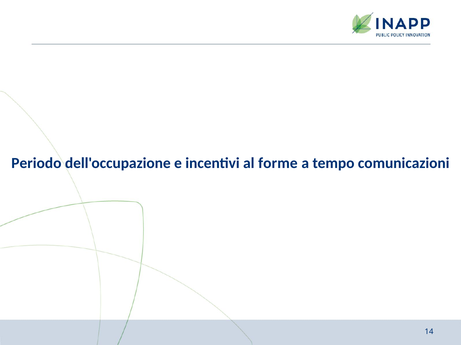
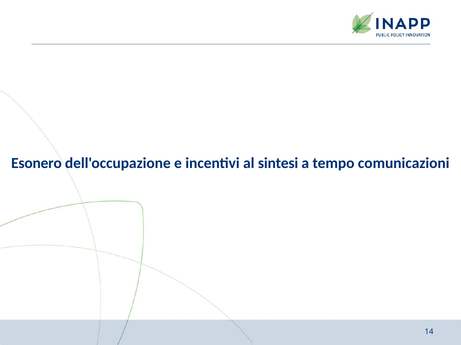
Periodo: Periodo -> Esonero
forme: forme -> sintesi
